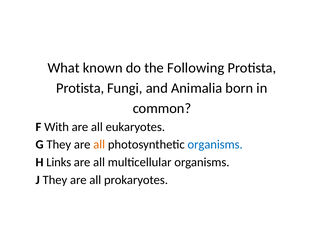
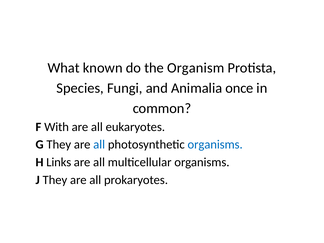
Following: Following -> Organism
Protista at (80, 88): Protista -> Species
born: born -> once
all at (99, 145) colour: orange -> blue
